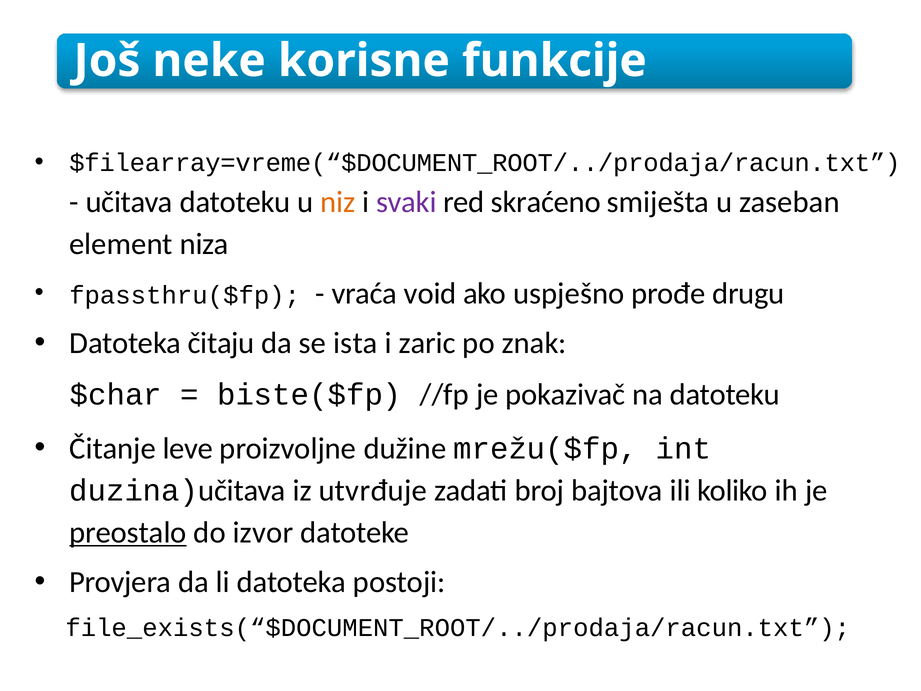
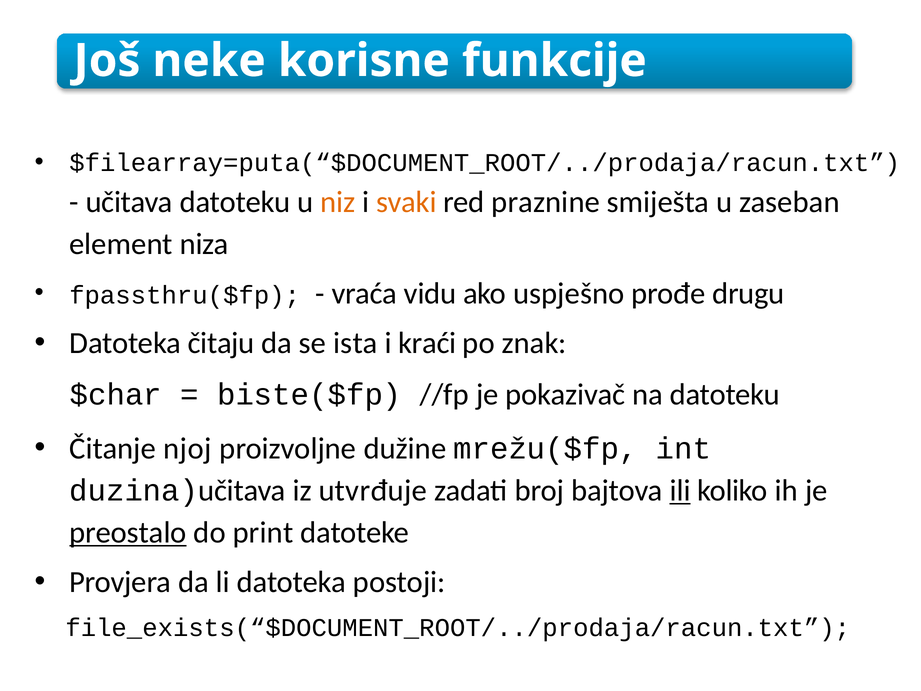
$filearray=vreme(“$DOCUMENT_ROOT/../prodaja/racun.txt: $filearray=vreme(“$DOCUMENT_ROOT/../prodaja/racun.txt -> $filearray=puta(“$DOCUMENT_ROOT/../prodaja/racun.txt
svaki colour: purple -> orange
skraćeno: skraćeno -> praznine
void: void -> vidu
zaric: zaric -> kraći
leve: leve -> njoj
ili underline: none -> present
izvor: izvor -> print
